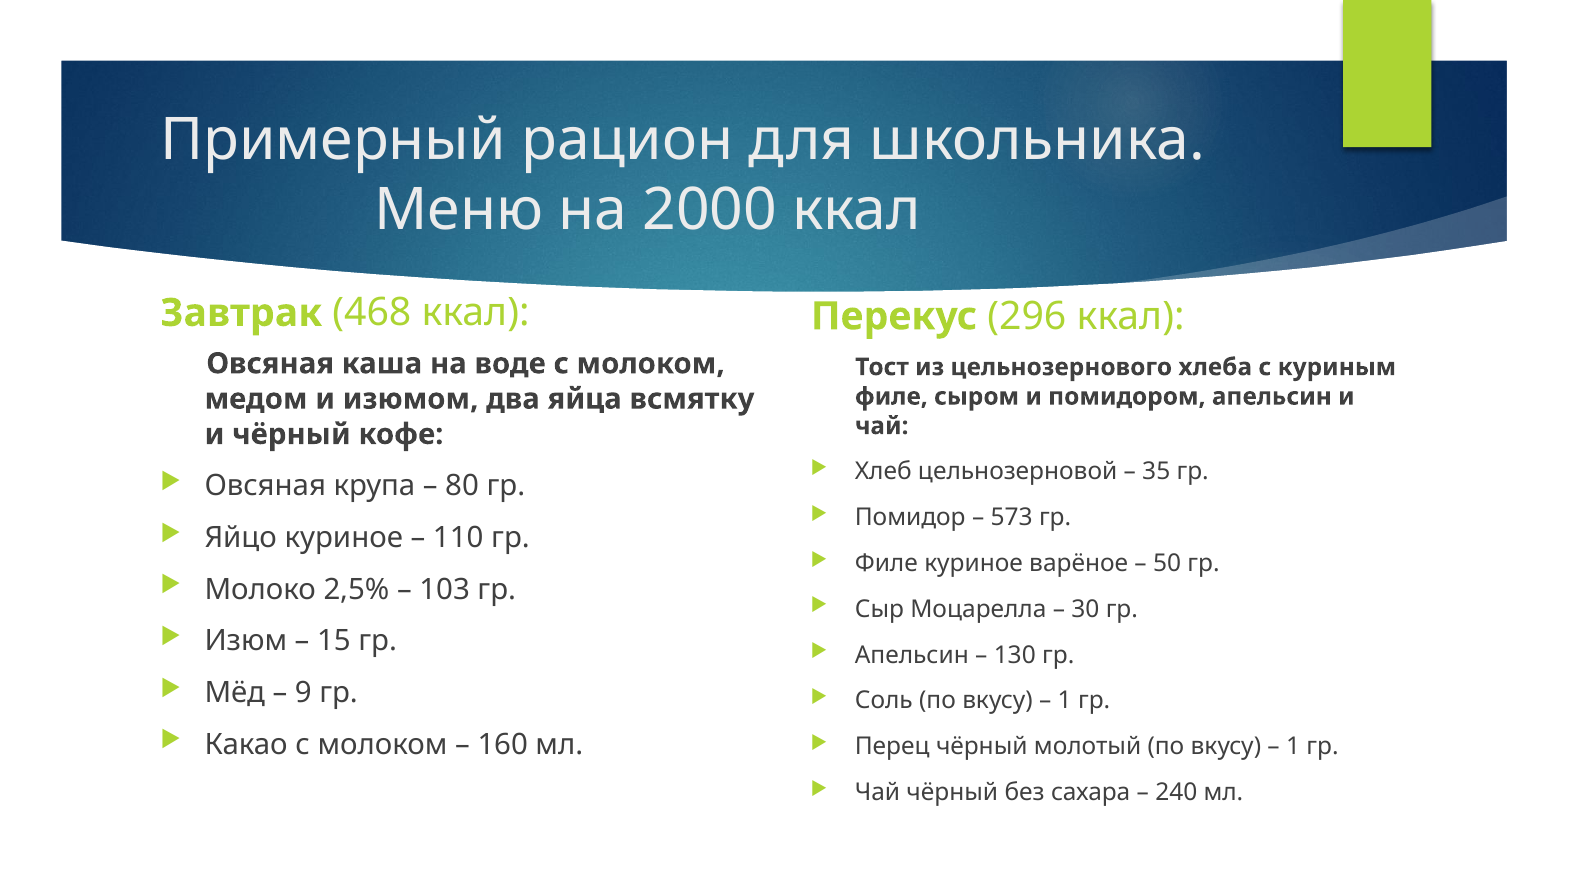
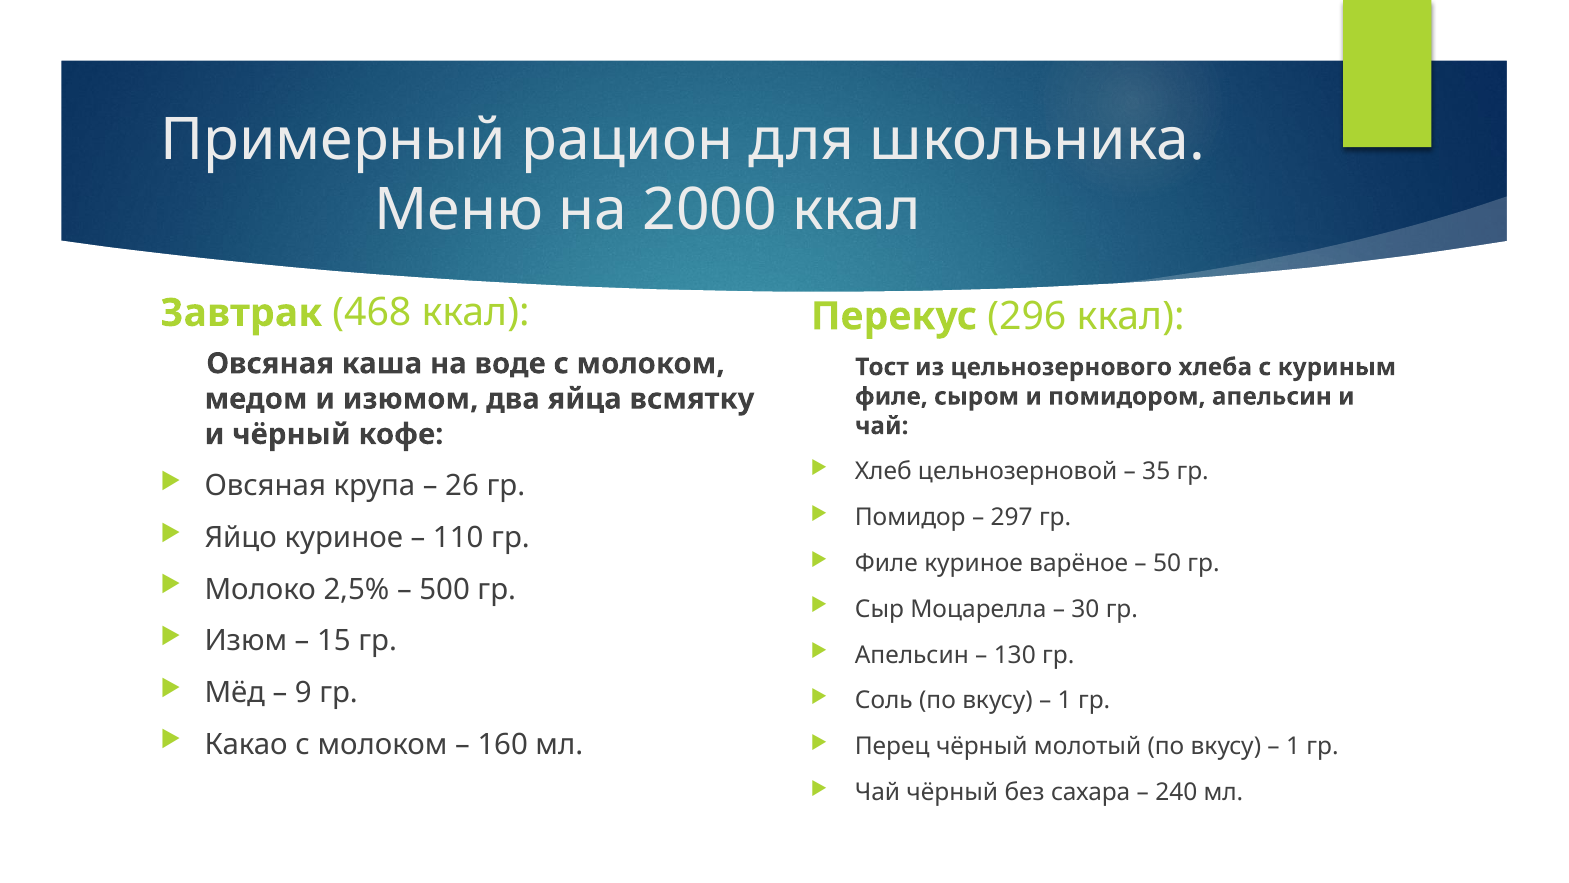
80: 80 -> 26
573: 573 -> 297
103: 103 -> 500
